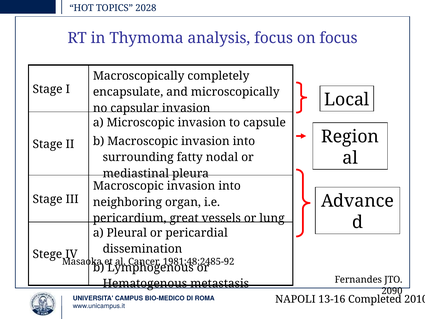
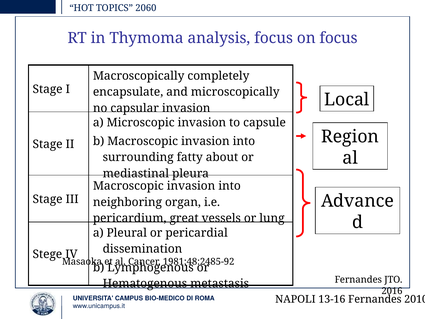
2028: 2028 -> 2060
nodal: nodal -> about
2090: 2090 -> 2016
13-16 Completed: Completed -> Fernandes
